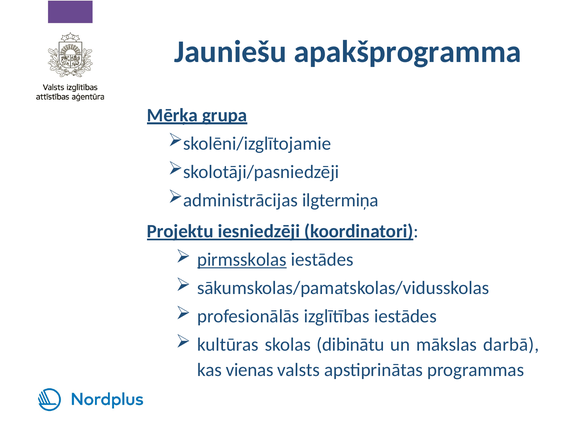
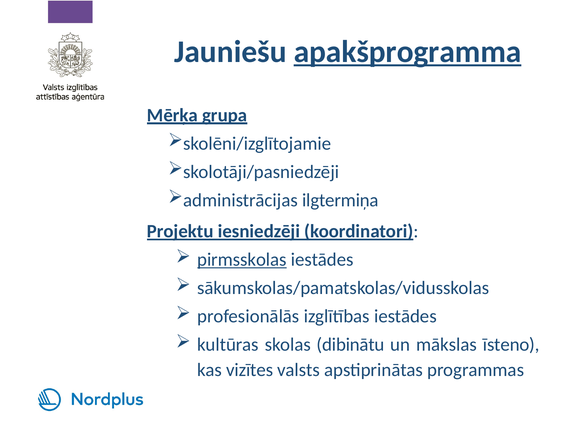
apakšprogramma underline: none -> present
darbā: darbā -> īsteno
vienas: vienas -> vizītes
